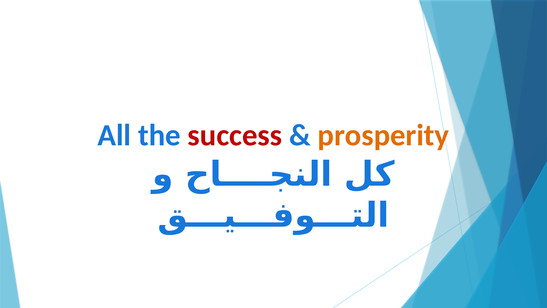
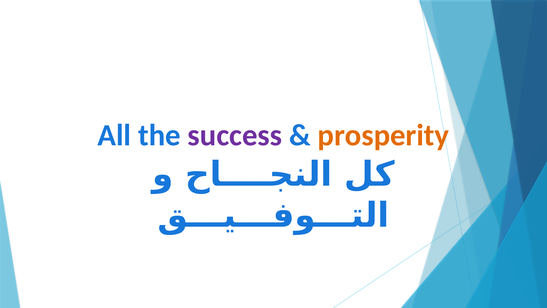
success colour: red -> purple
